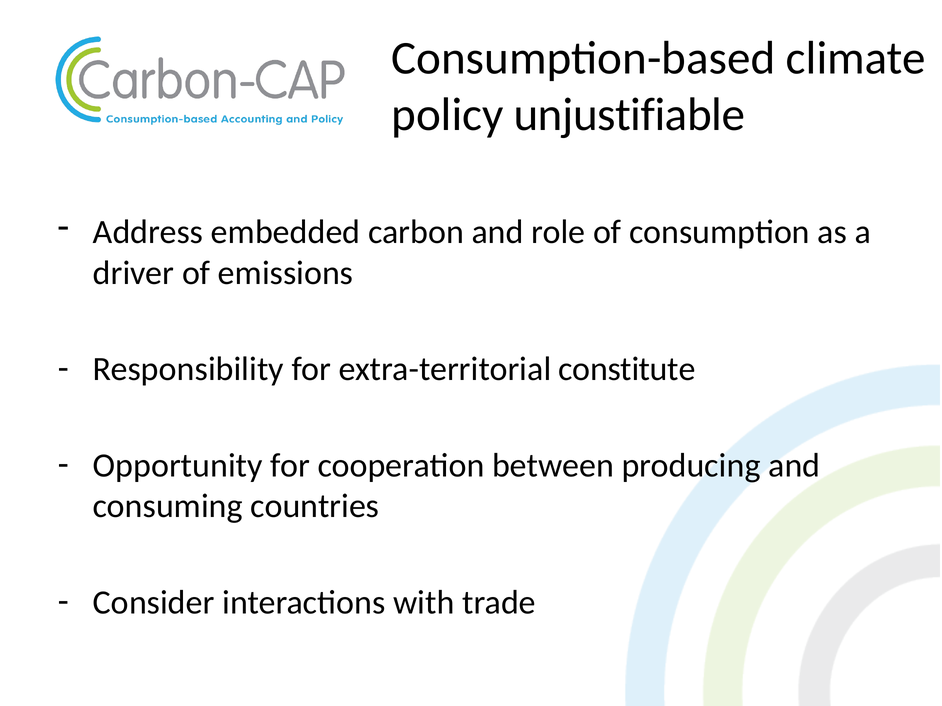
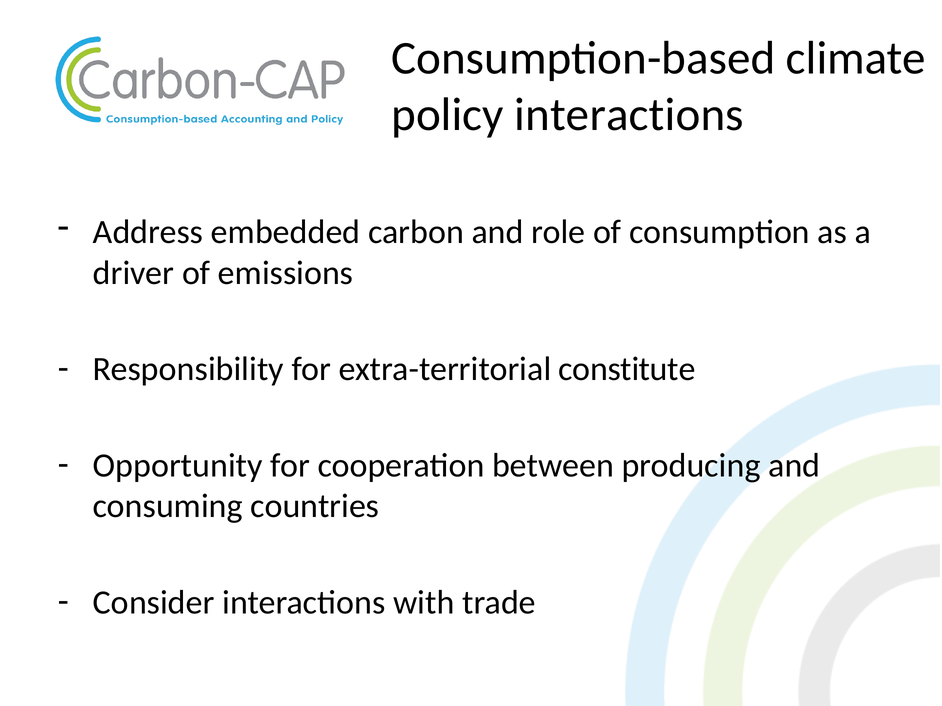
policy unjustifiable: unjustifiable -> interactions
